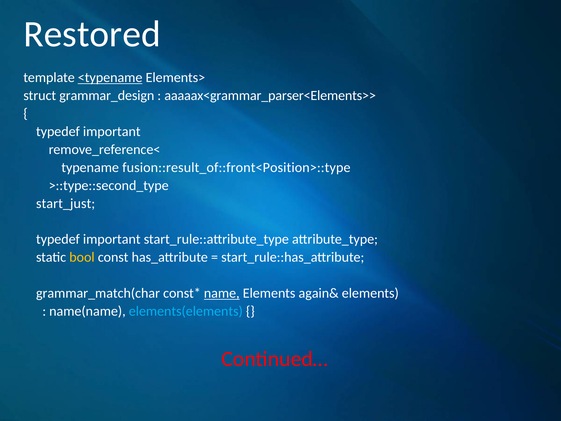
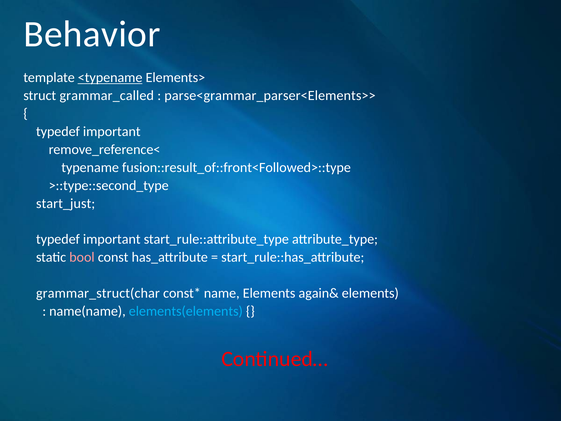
Restored: Restored -> Behavior
grammar_design: grammar_design -> grammar_called
aaaaax<grammar_parser<Elements>>: aaaaax<grammar_parser<Elements>> -> parse<grammar_parser<Elements>>
fusion::result_of::front<Position>::type: fusion::result_of::front<Position>::type -> fusion::result_of::front<Followed>::type
bool colour: yellow -> pink
grammar_match(char: grammar_match(char -> grammar_struct(char
name underline: present -> none
